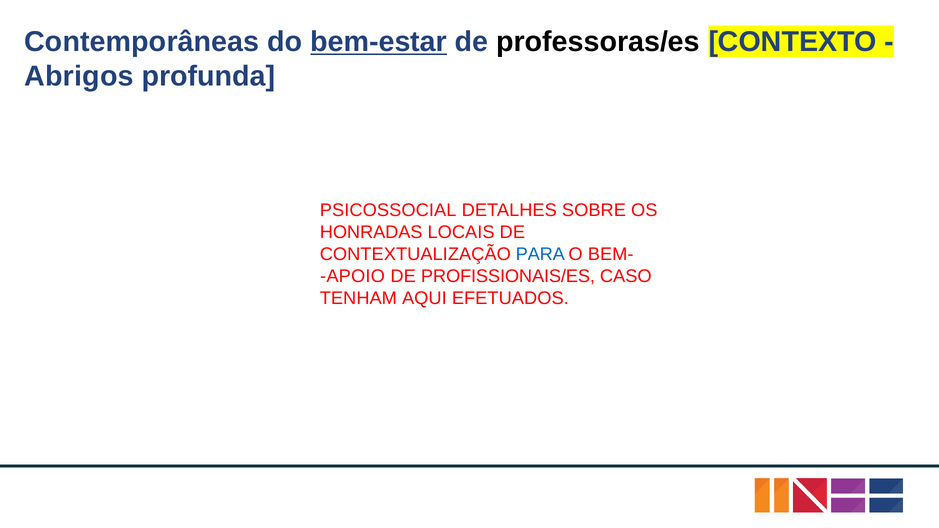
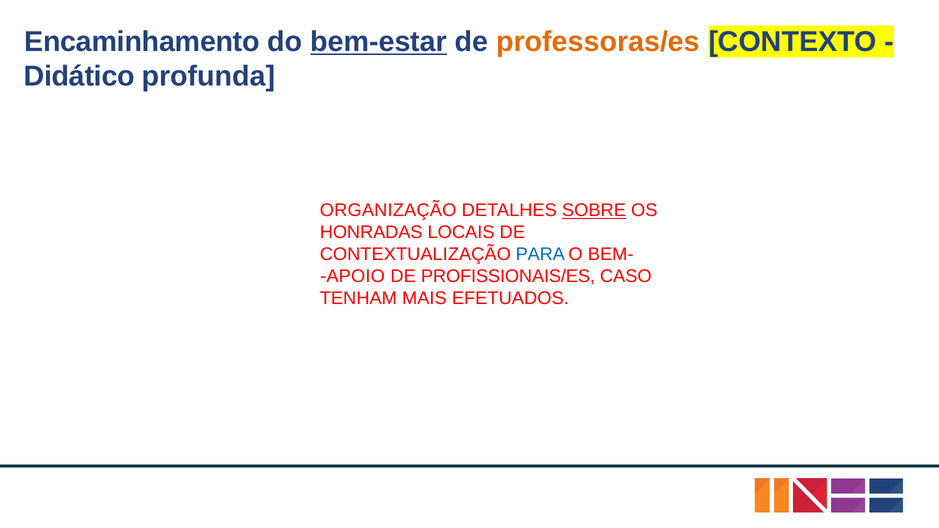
Contemporâneas: Contemporâneas -> Encaminhamento
professoras/es colour: black -> orange
Abrigos: Abrigos -> Didático
PSICOSSOCIAL: PSICOSSOCIAL -> ORGANIZAÇÃO
SOBRE underline: none -> present
AQUI: AQUI -> MAIS
